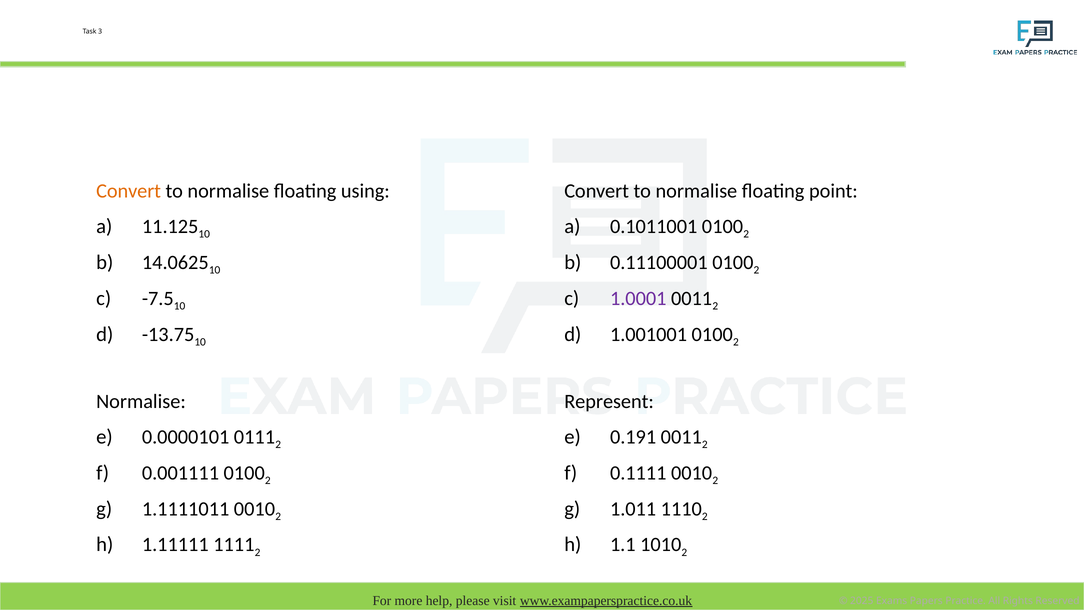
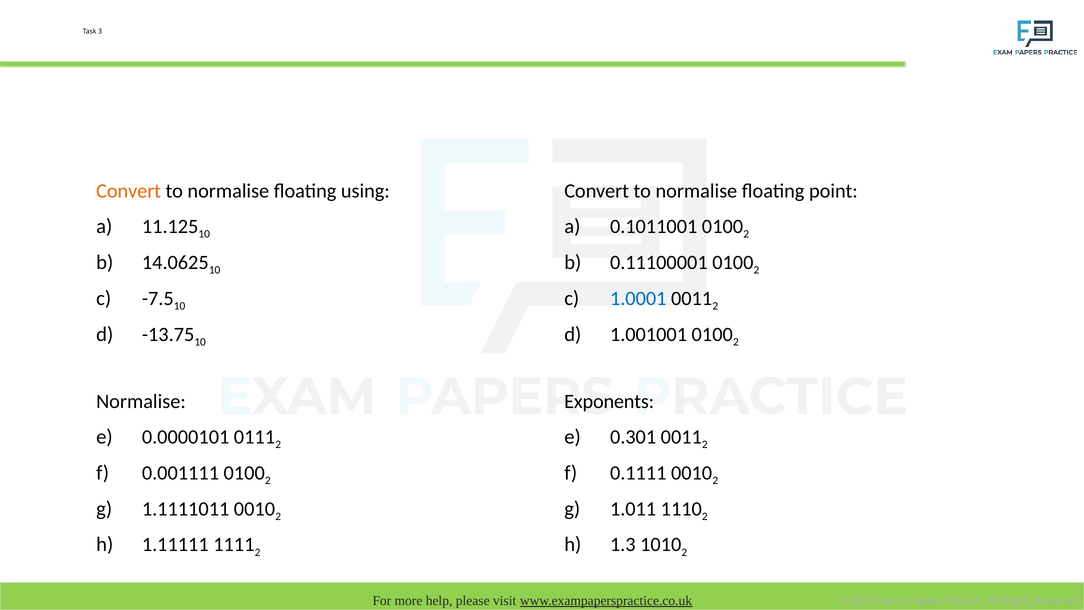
1.0001 colour: purple -> blue
Represent: Represent -> Exponents
0.191: 0.191 -> 0.301
1.1: 1.1 -> 1.3
